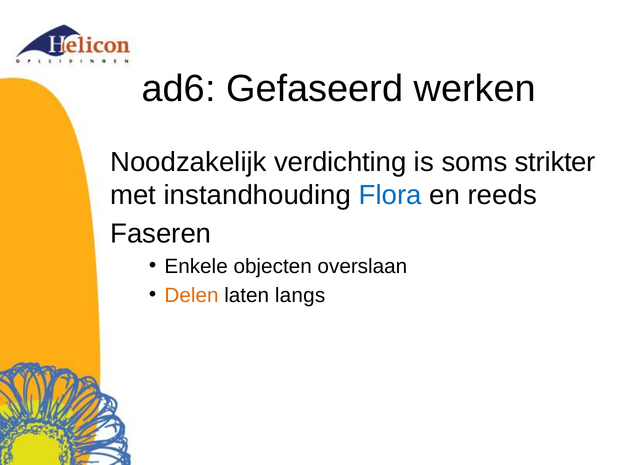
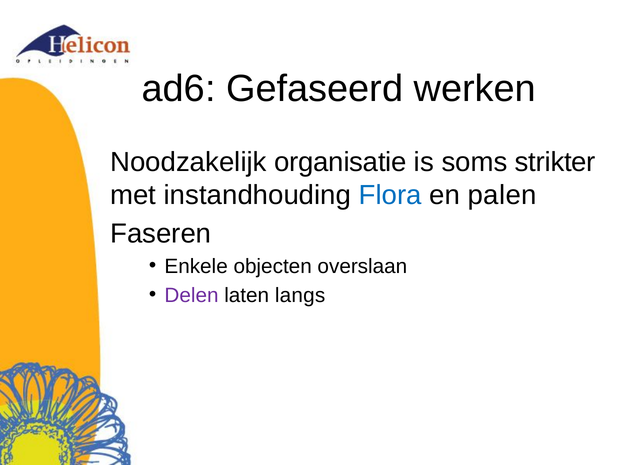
verdichting: verdichting -> organisatie
reeds: reeds -> palen
Delen colour: orange -> purple
